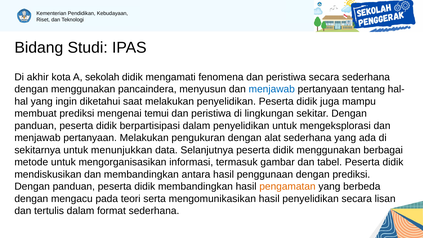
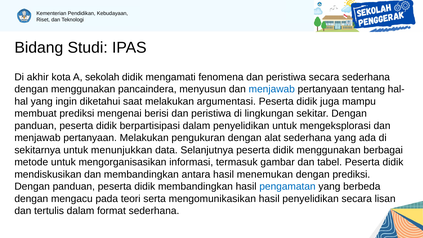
melakukan penyelidikan: penyelidikan -> argumentasi
temui: temui -> berisi
penggunaan: penggunaan -> menemukan
pengamatan colour: orange -> blue
